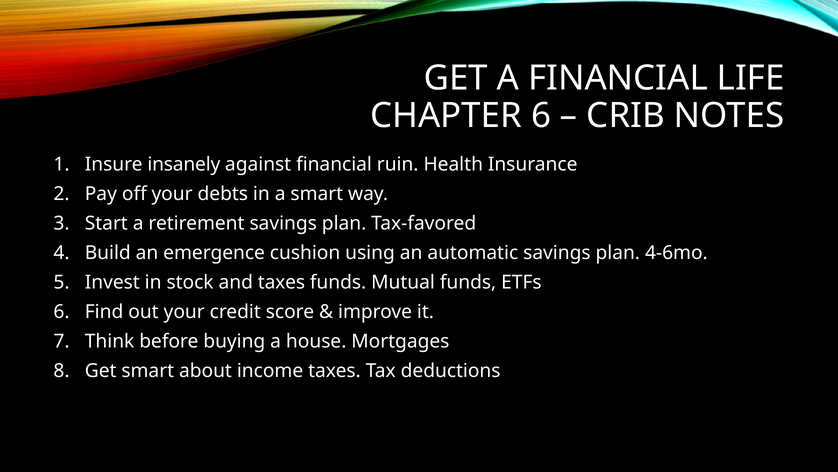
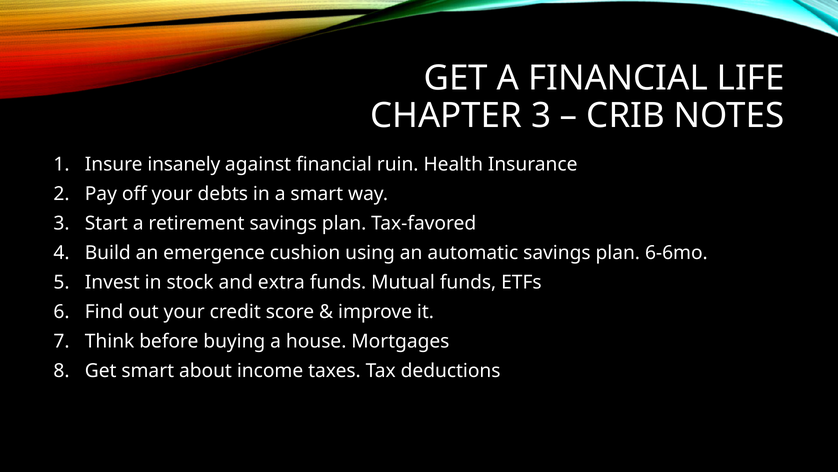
CHAPTER 6: 6 -> 3
4-6mo: 4-6mo -> 6-6mo
and taxes: taxes -> extra
